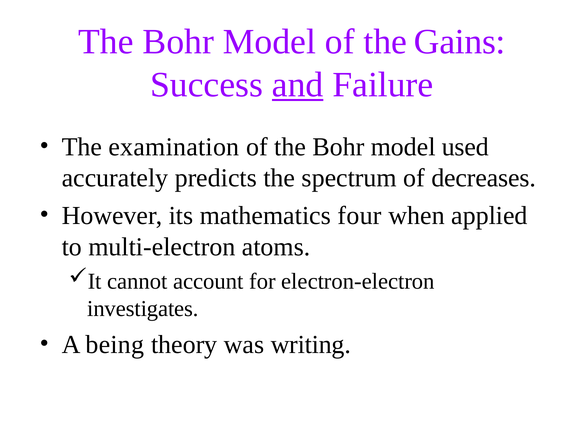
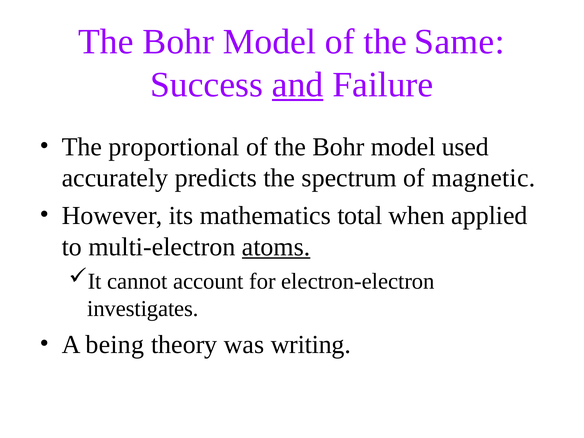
Gains: Gains -> Same
examination: examination -> proportional
decreases: decreases -> magnetic
four: four -> total
atoms underline: none -> present
